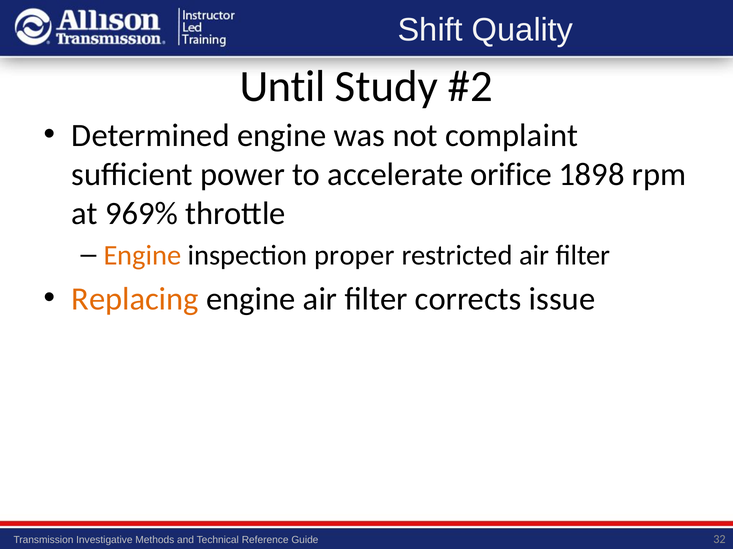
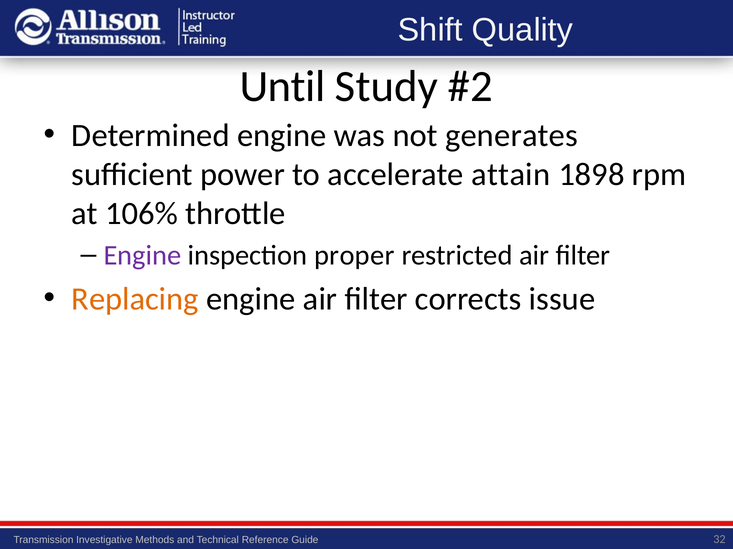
complaint: complaint -> generates
orifice: orifice -> attain
969%: 969% -> 106%
Engine at (142, 256) colour: orange -> purple
